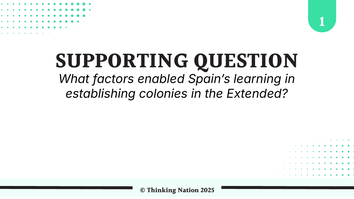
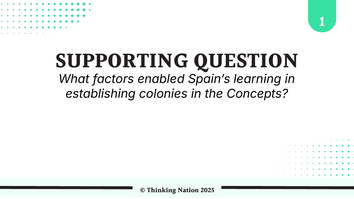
Extended: Extended -> Concepts
